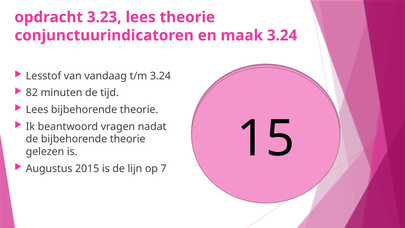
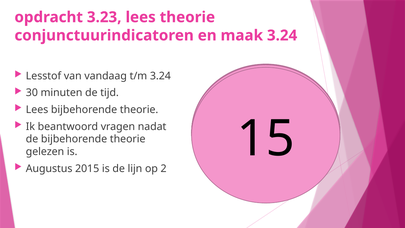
82: 82 -> 30
7: 7 -> 2
